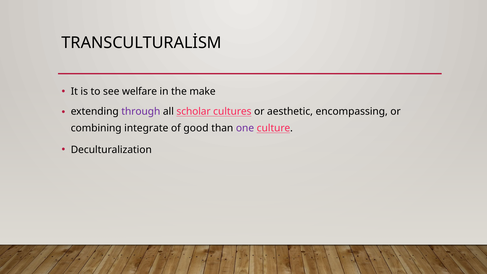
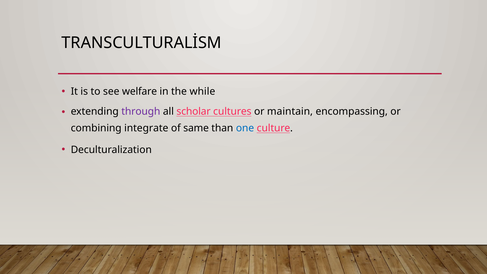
make: make -> while
aesthetic: aesthetic -> maintain
good: good -> same
one colour: purple -> blue
